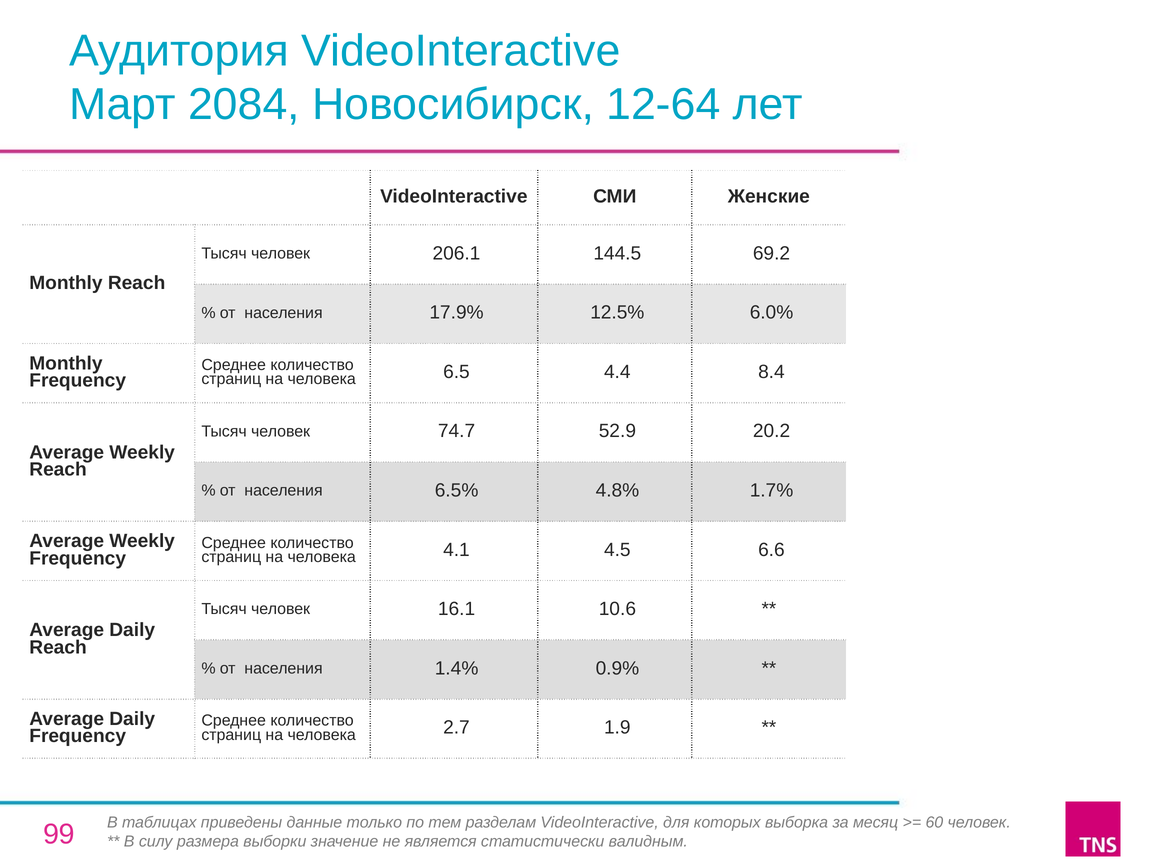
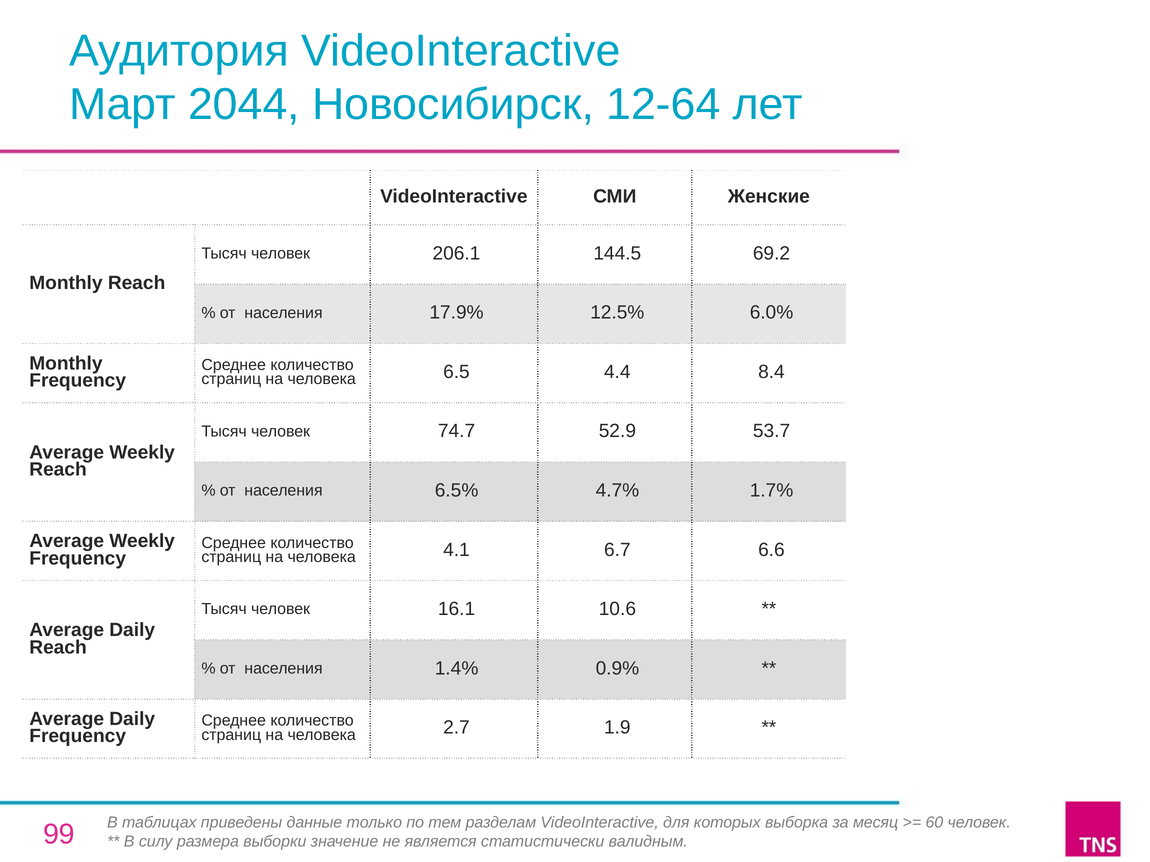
2084: 2084 -> 2044
20.2: 20.2 -> 53.7
4.8%: 4.8% -> 4.7%
4.5: 4.5 -> 6.7
